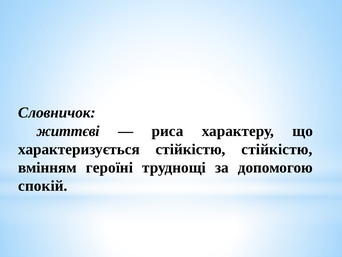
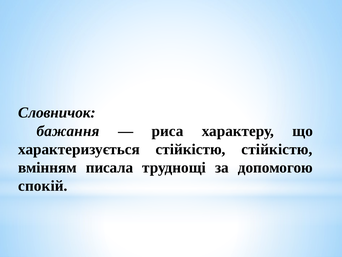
життєві: життєві -> бажання
героїні: героїні -> писала
